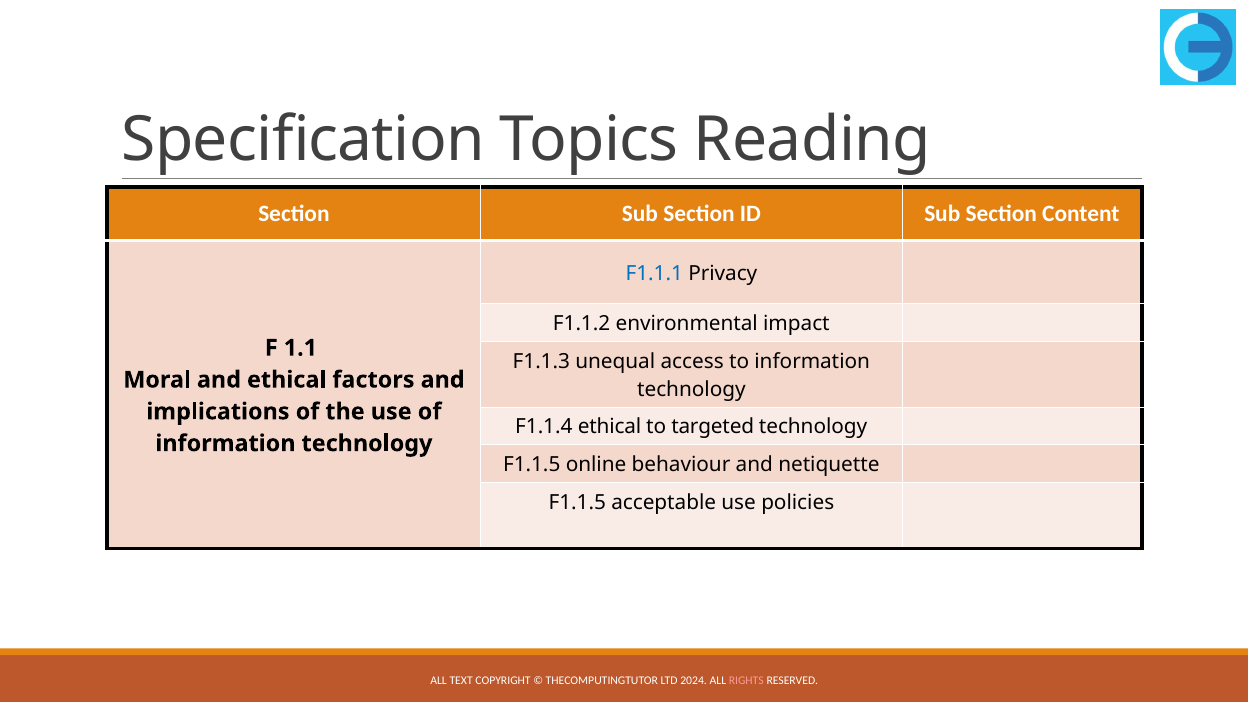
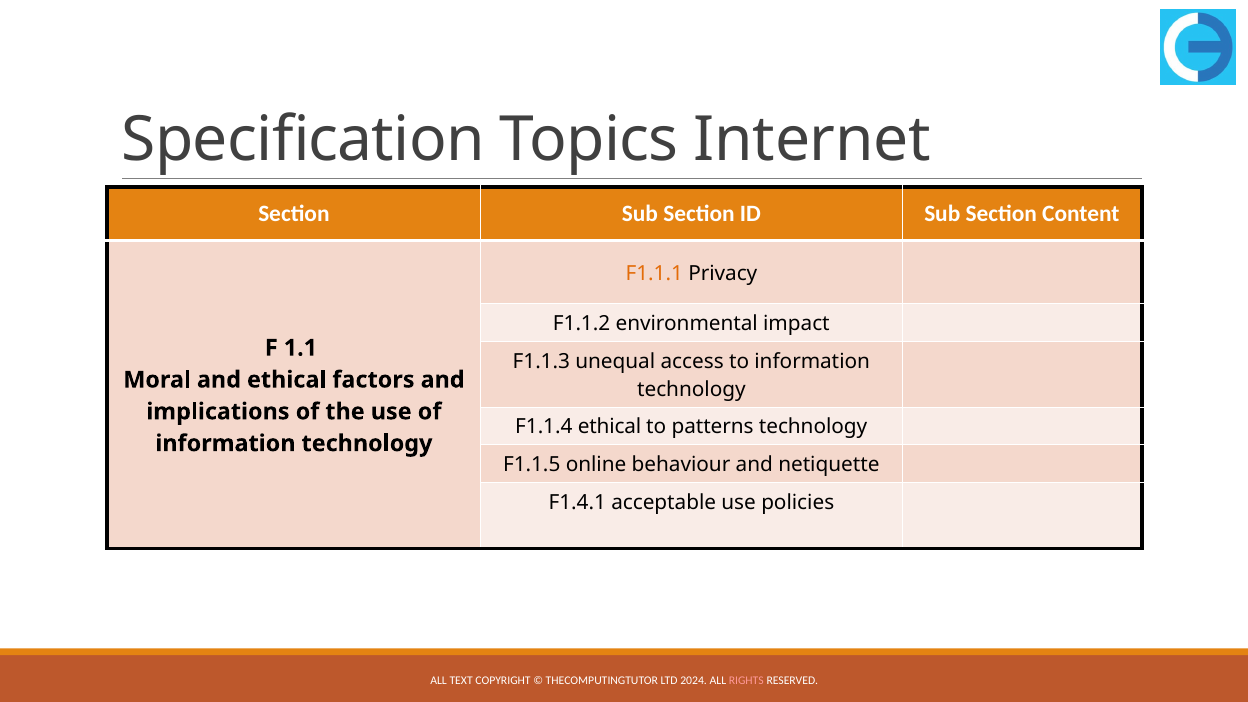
Reading: Reading -> Internet
F1.1.1 colour: blue -> orange
targeted: targeted -> patterns
F1.1.5 at (577, 502): F1.1.5 -> F1.4.1
